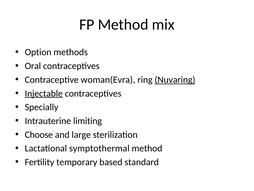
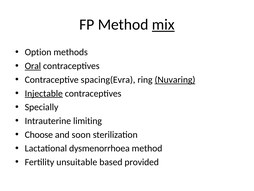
mix underline: none -> present
Oral underline: none -> present
woman(Evra: woman(Evra -> spacing(Evra
large: large -> soon
symptothermal: symptothermal -> dysmenorrhoea
temporary: temporary -> unsuitable
standard: standard -> provided
